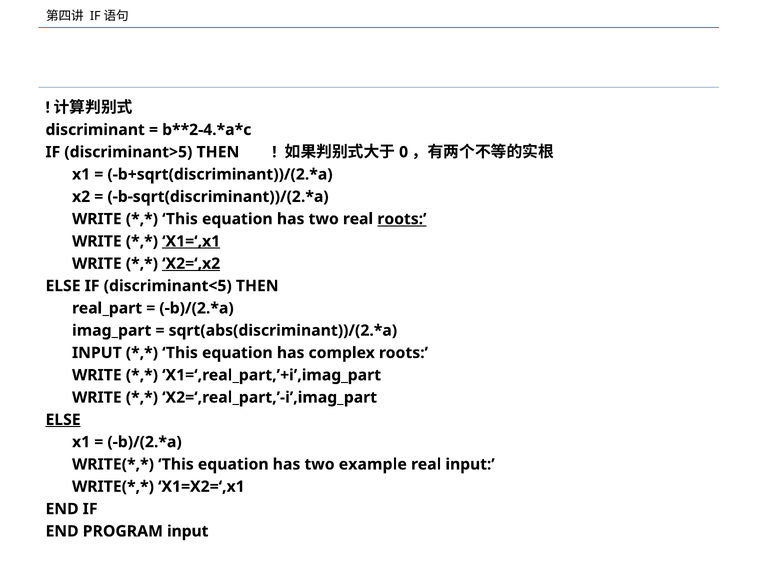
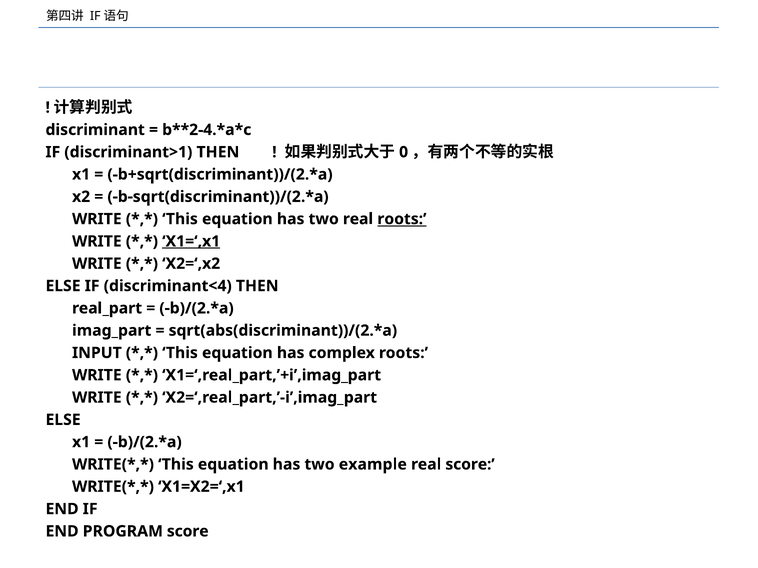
discriminant>5: discriminant>5 -> discriminant>1
X2=‘,x2 underline: present -> none
discriminant<5: discriminant<5 -> discriminant<4
ELSE at (63, 420) underline: present -> none
real input: input -> score
PROGRAM input: input -> score
